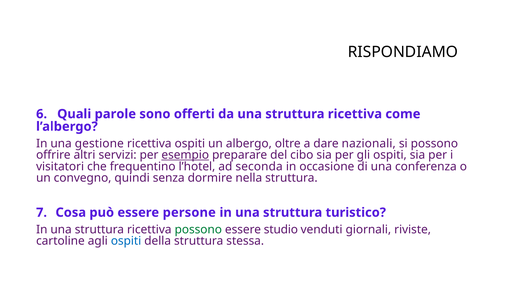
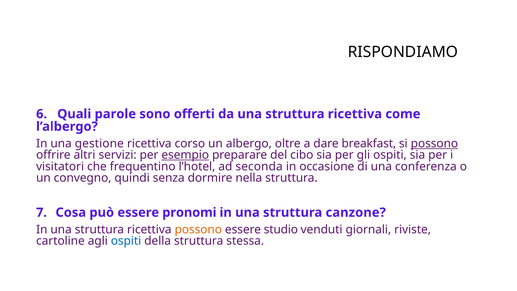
ricettiva ospiti: ospiti -> corso
nazionali: nazionali -> breakfast
possono at (434, 143) underline: none -> present
persone: persone -> pronomi
turistico: turistico -> canzone
possono at (198, 229) colour: green -> orange
